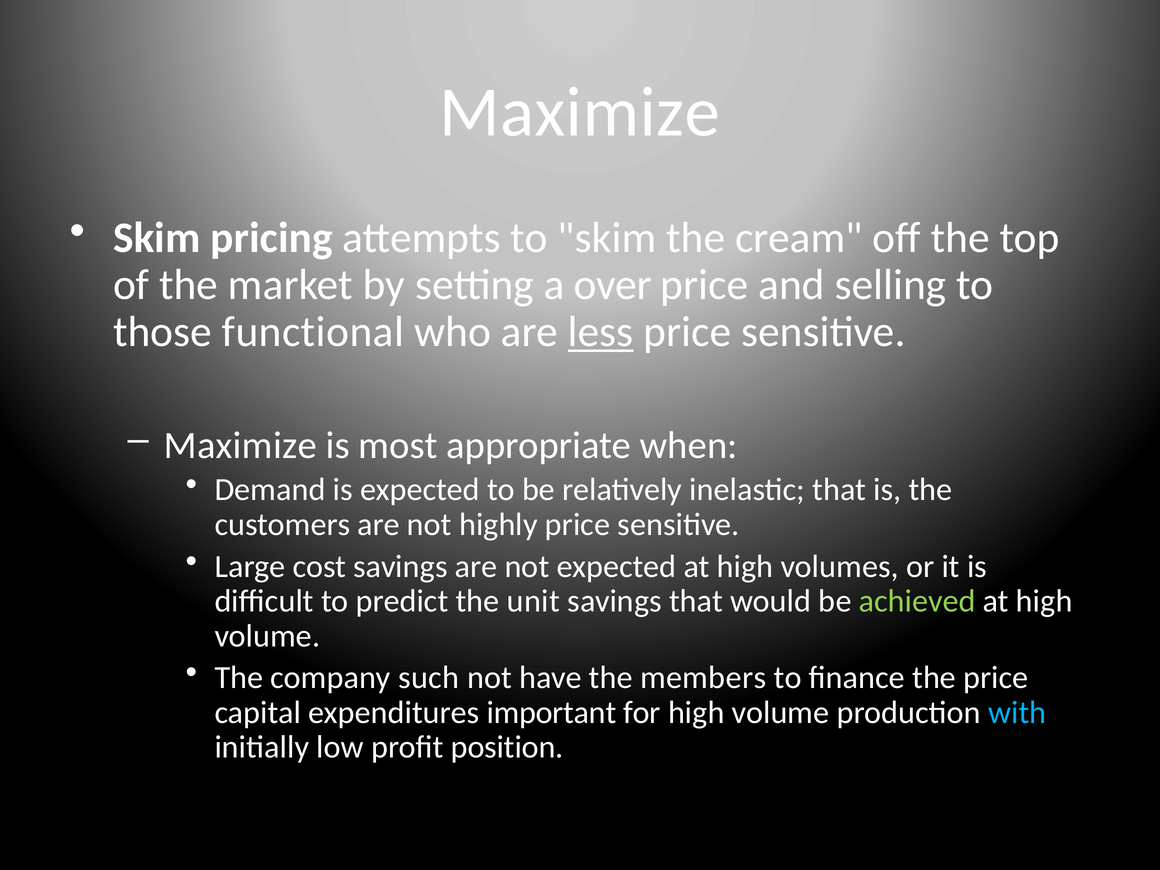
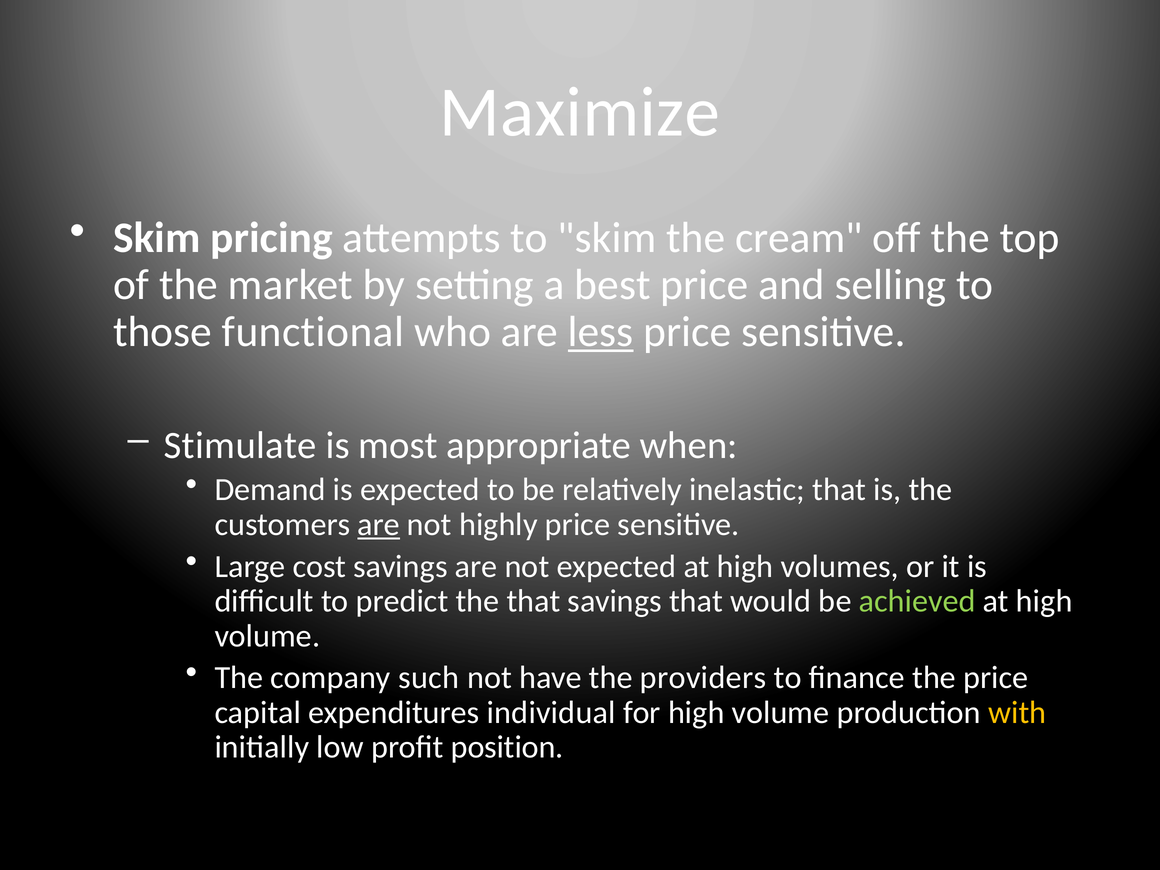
over: over -> best
Maximize at (240, 445): Maximize -> Stimulate
are at (379, 525) underline: none -> present
the unit: unit -> that
members: members -> providers
important: important -> individual
with colour: light blue -> yellow
